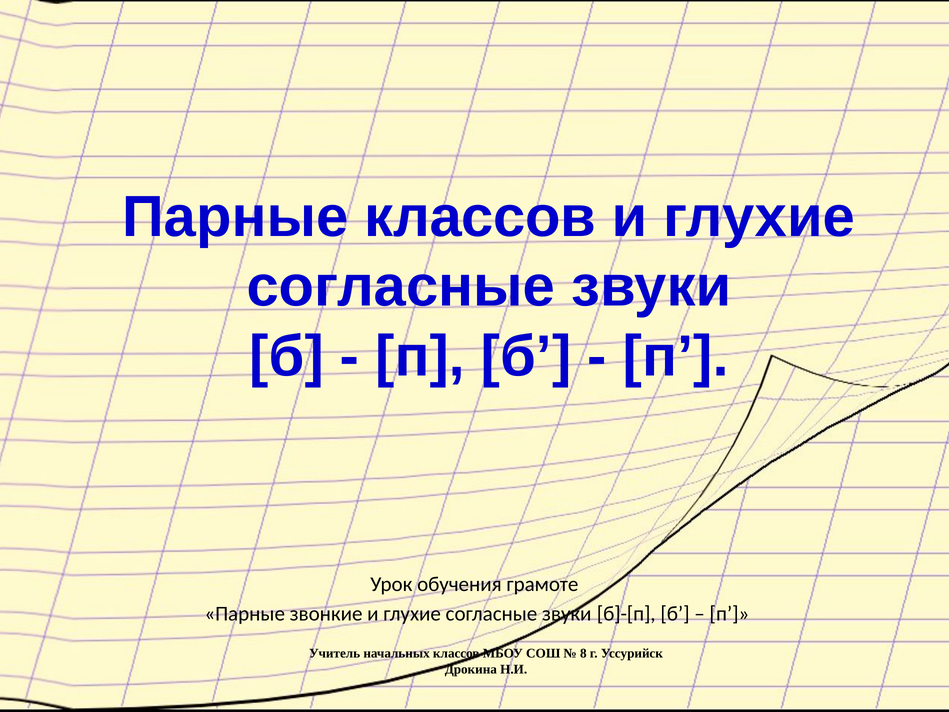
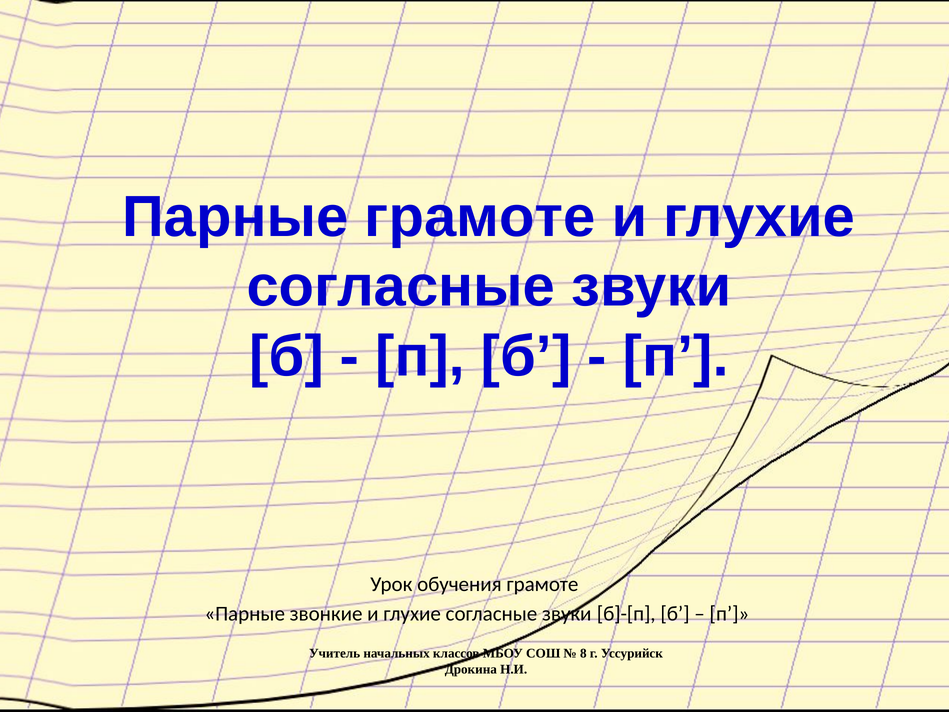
Парные классов: классов -> грамоте
